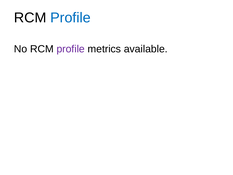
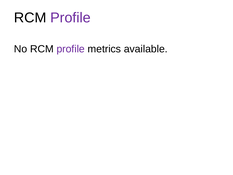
Profile at (70, 18) colour: blue -> purple
